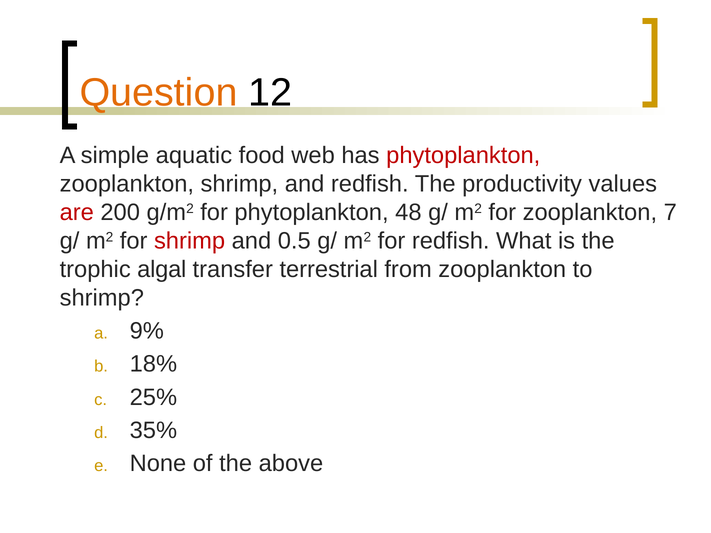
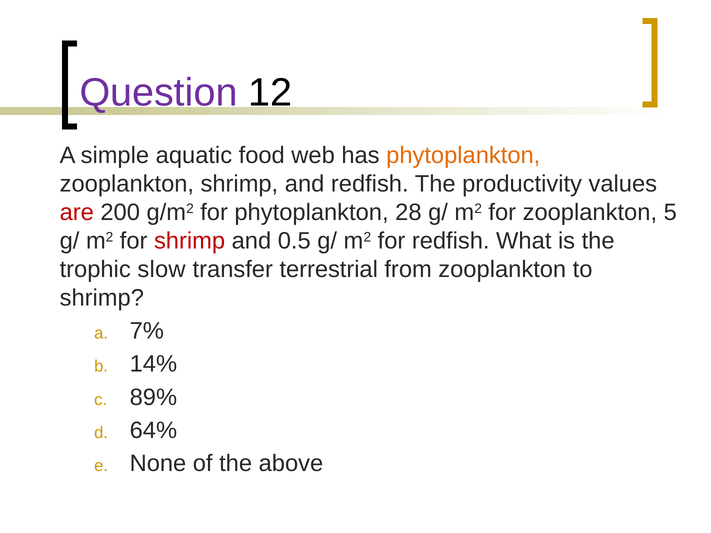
Question colour: orange -> purple
phytoplankton at (463, 156) colour: red -> orange
48: 48 -> 28
7: 7 -> 5
algal: algal -> slow
9%: 9% -> 7%
18%: 18% -> 14%
25%: 25% -> 89%
35%: 35% -> 64%
